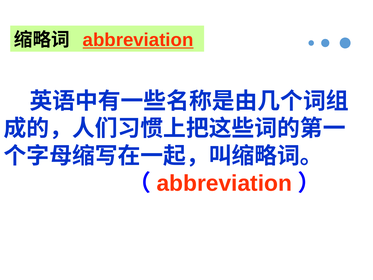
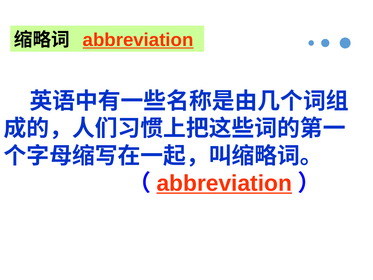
abbreviation at (224, 183) underline: none -> present
